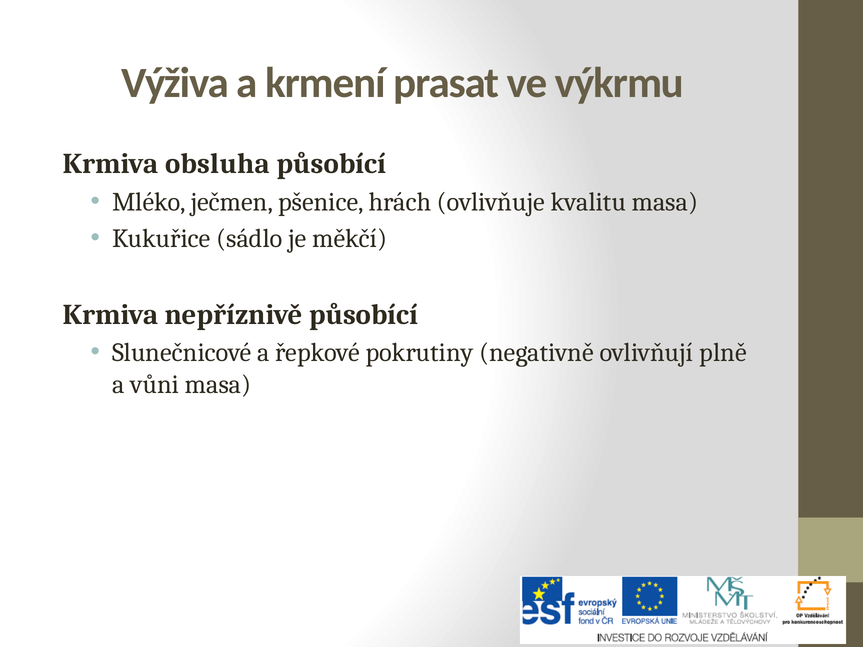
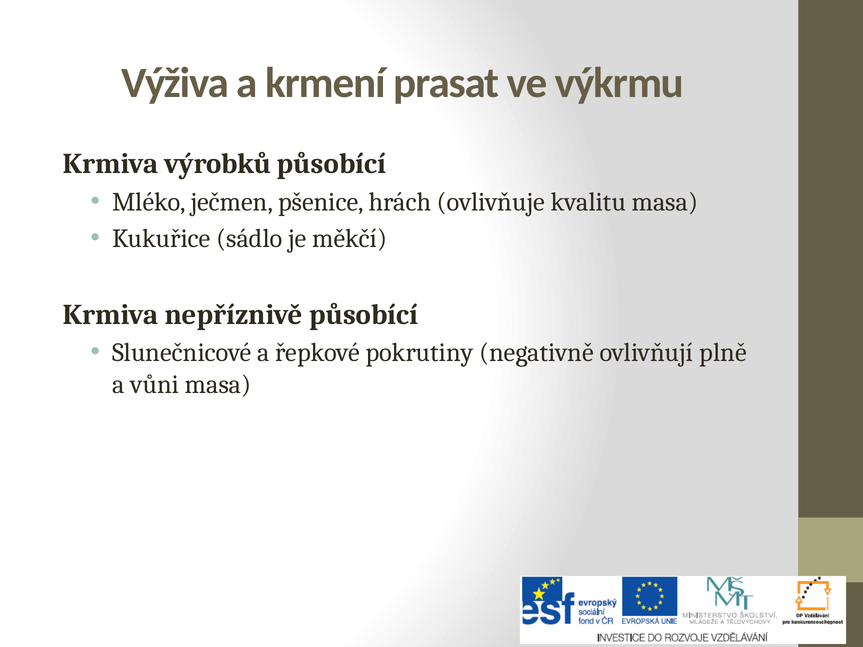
obsluha: obsluha -> výrobků
